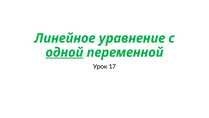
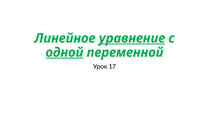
уравнение underline: none -> present
